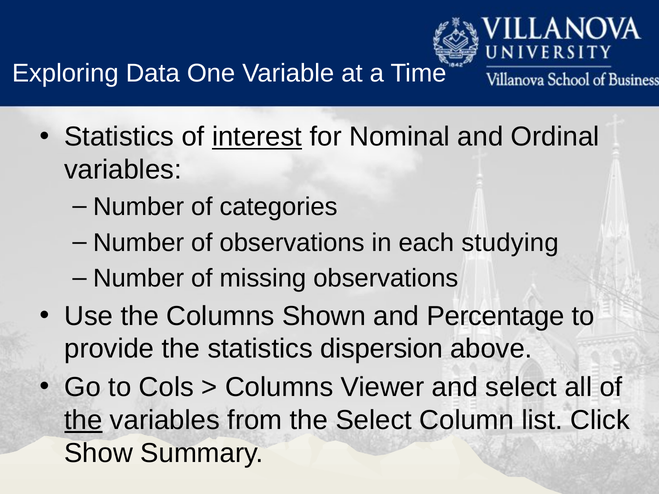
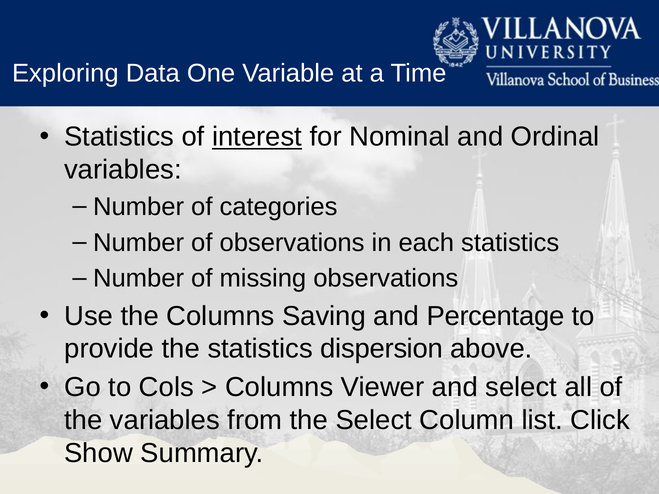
each studying: studying -> statistics
Shown: Shown -> Saving
the at (83, 420) underline: present -> none
